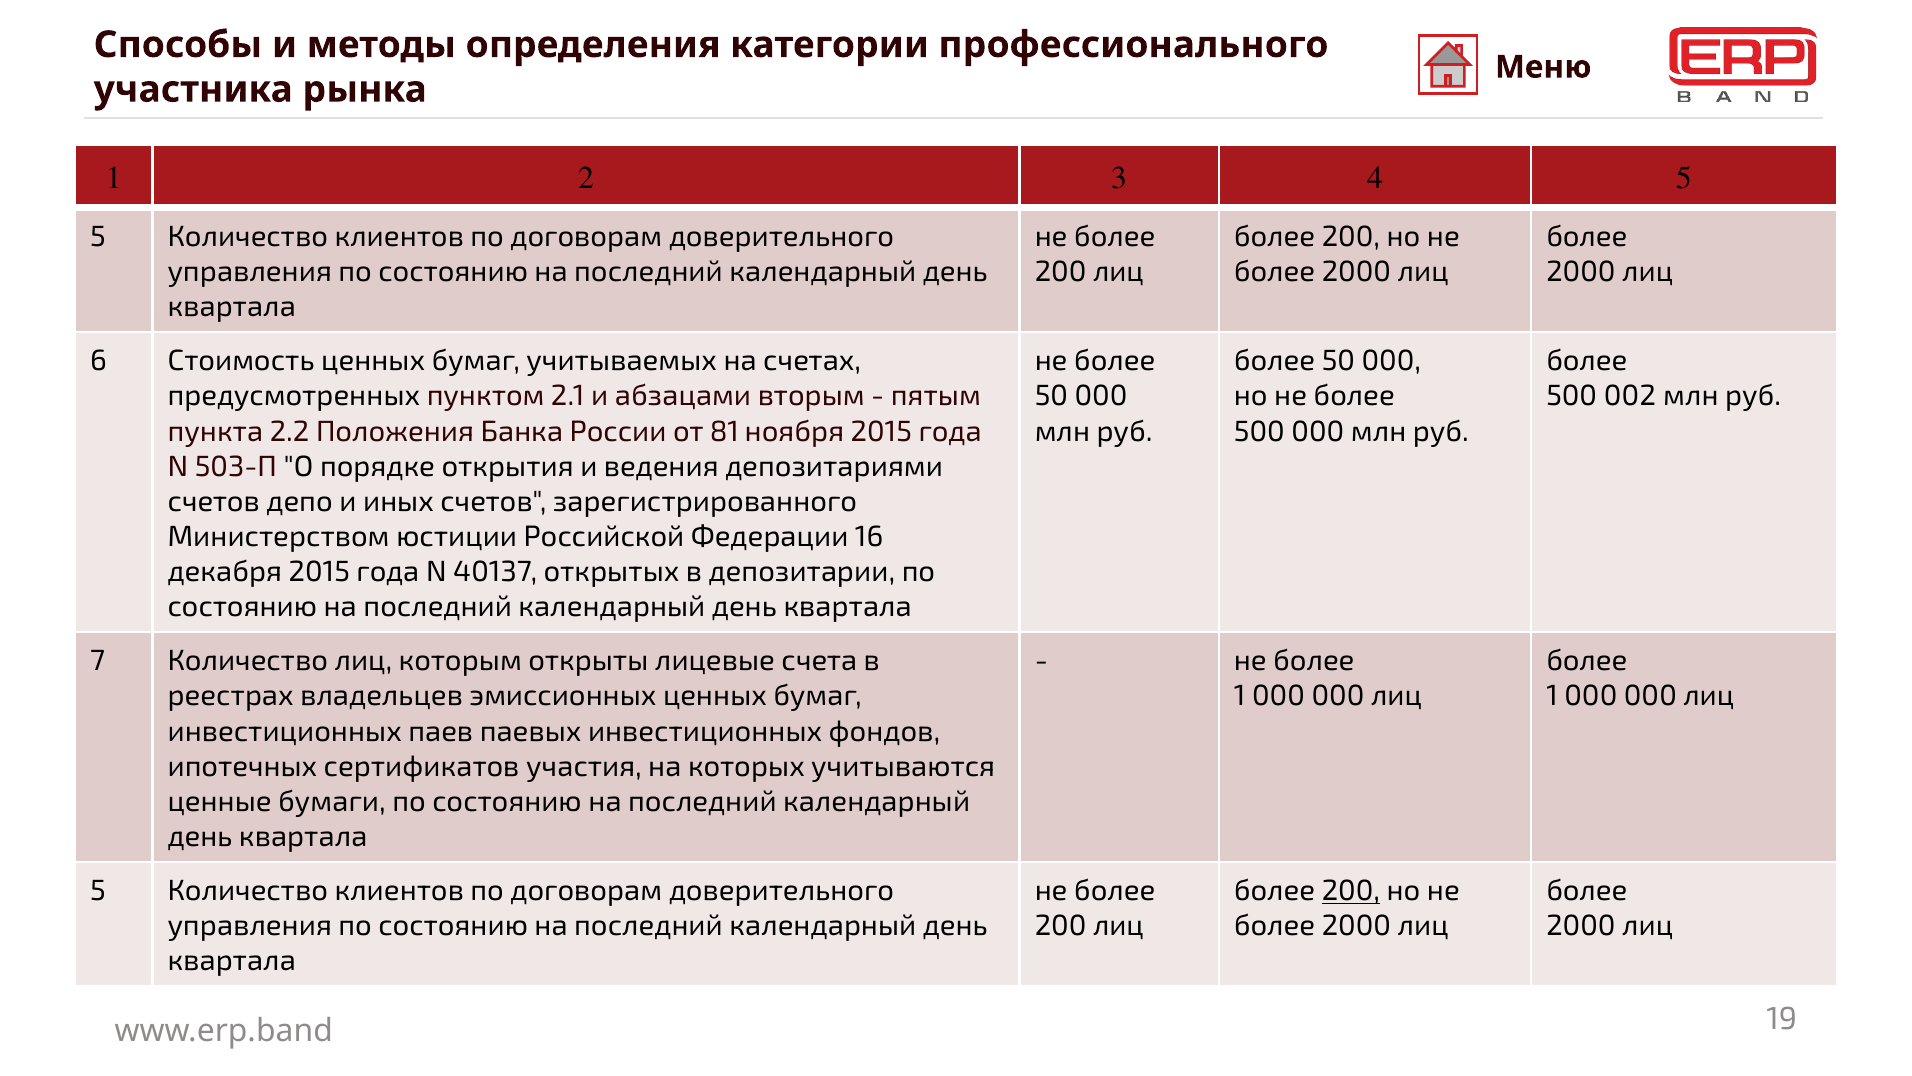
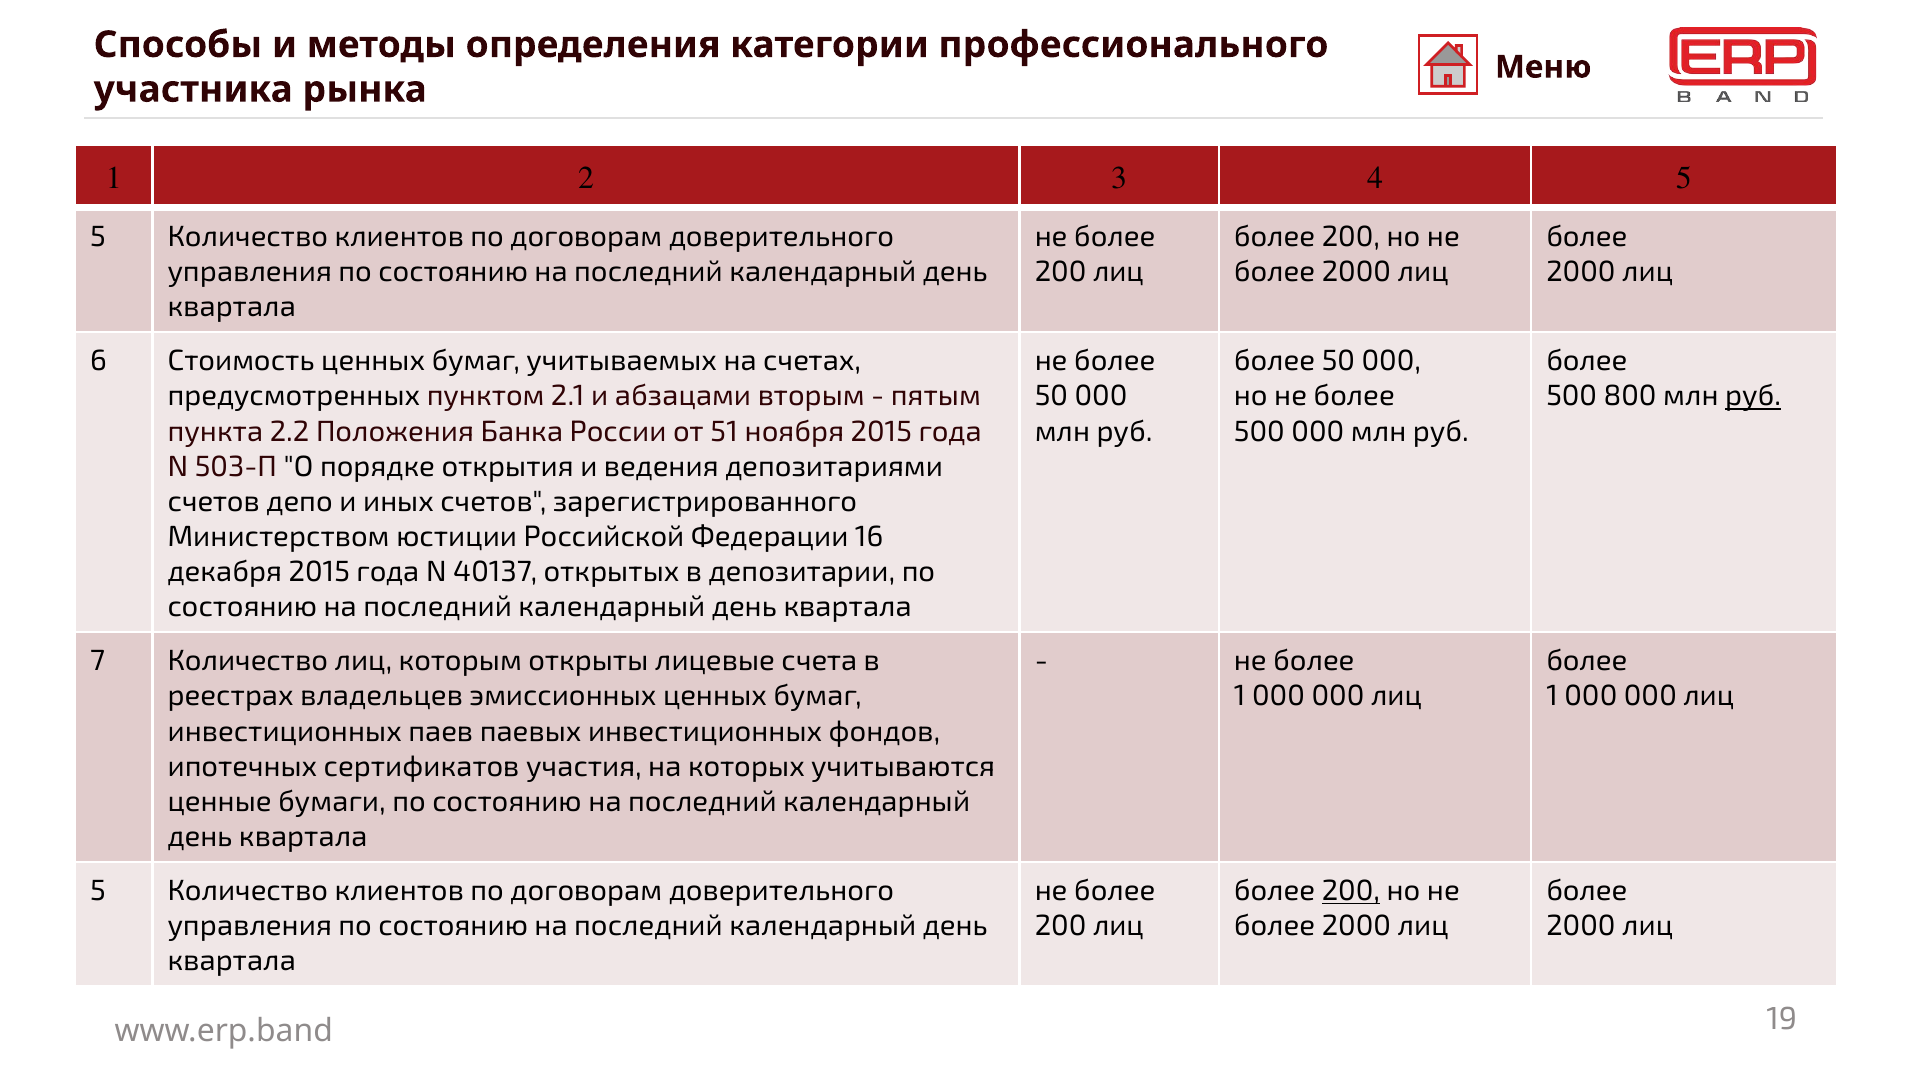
002: 002 -> 800
руб at (1753, 396) underline: none -> present
81: 81 -> 51
